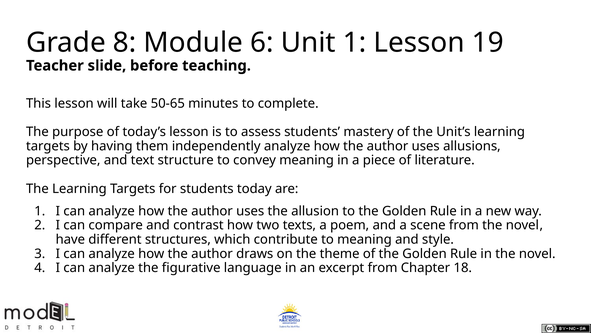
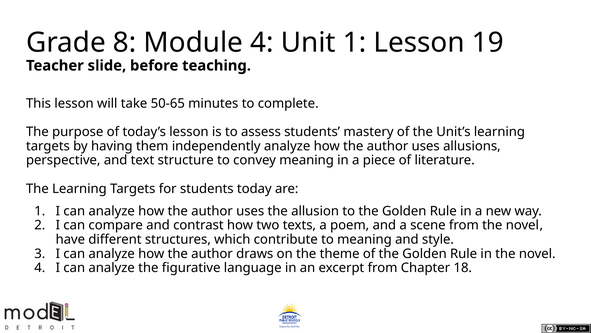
Module 6: 6 -> 4
